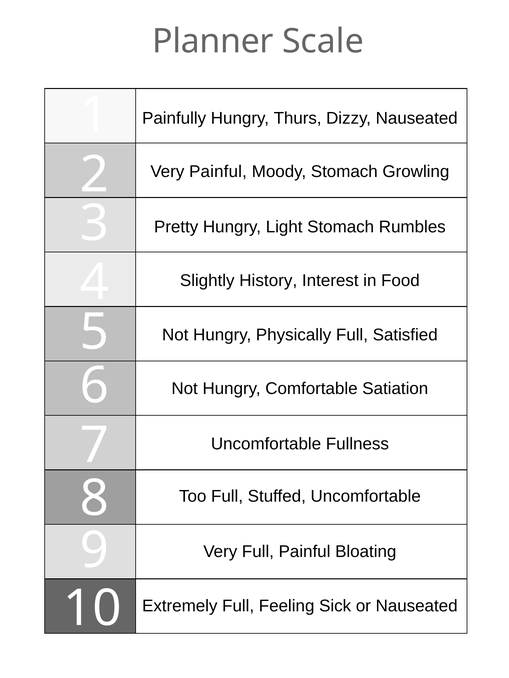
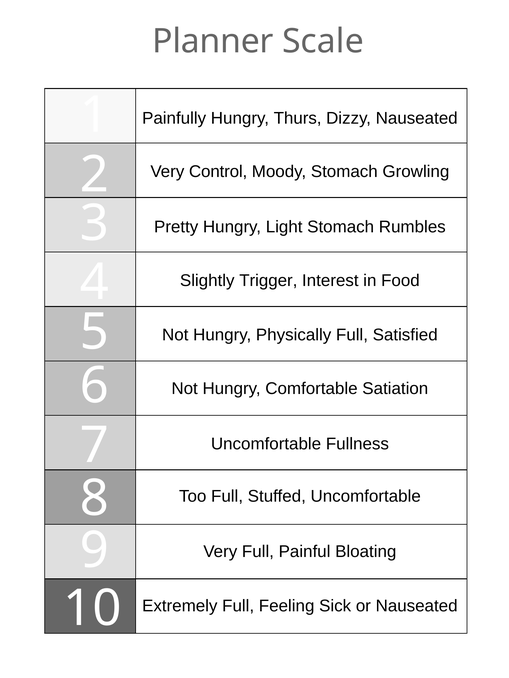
Very Painful: Painful -> Control
History: History -> Trigger
